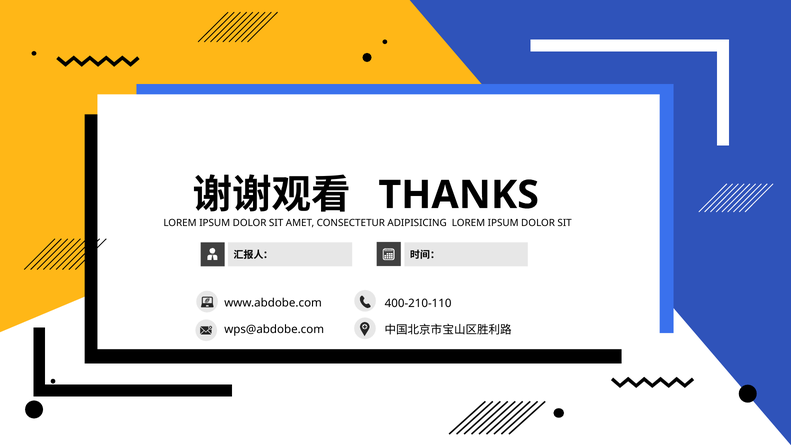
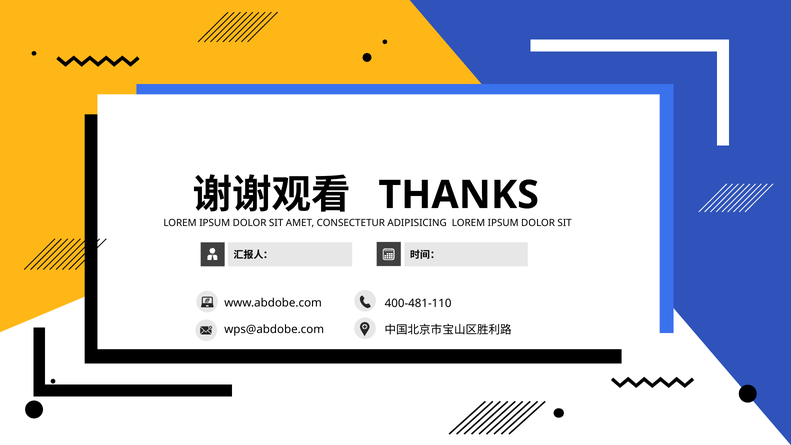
400-210-110: 400-210-110 -> 400-481-110
